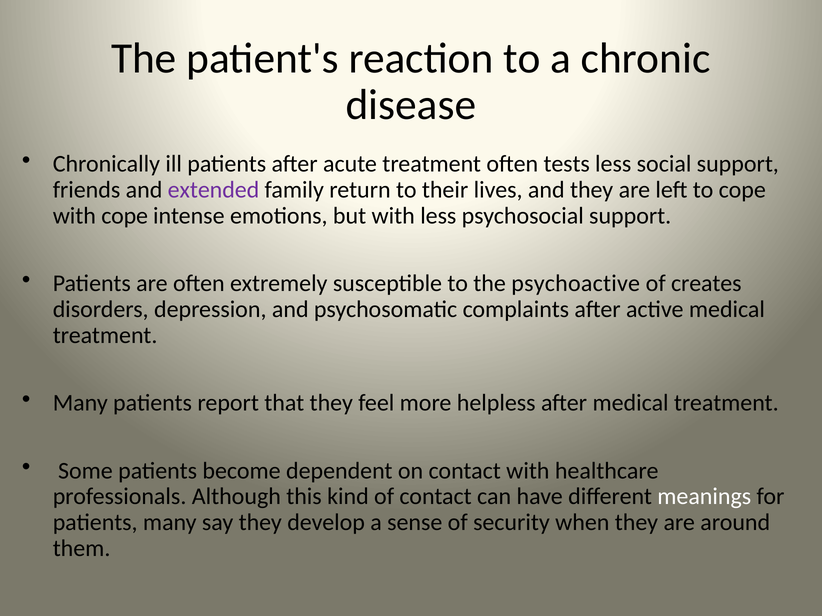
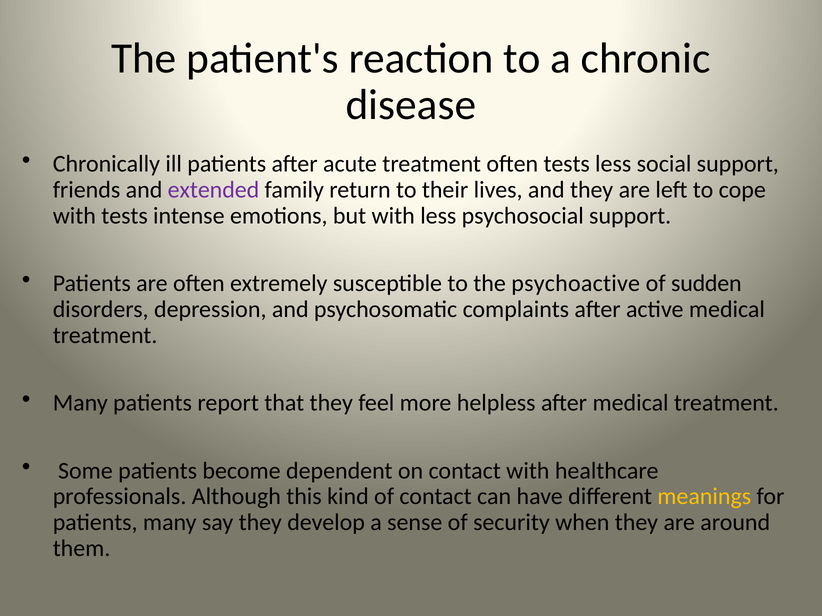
with cope: cope -> tests
creates: creates -> sudden
meanings colour: white -> yellow
